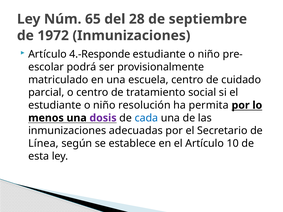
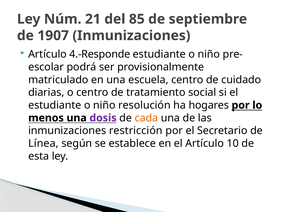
65: 65 -> 21
28: 28 -> 85
1972: 1972 -> 1907
parcial: parcial -> diarias
permita: permita -> hogares
cada colour: blue -> orange
adecuadas: adecuadas -> restricción
